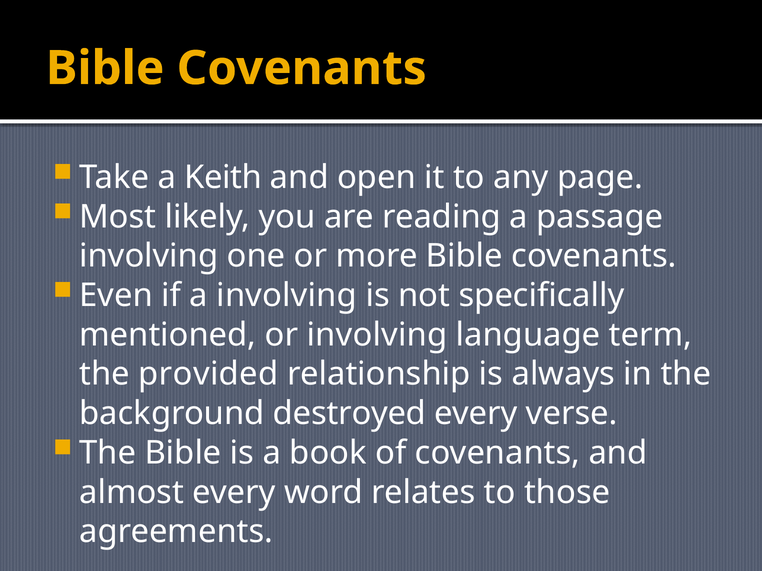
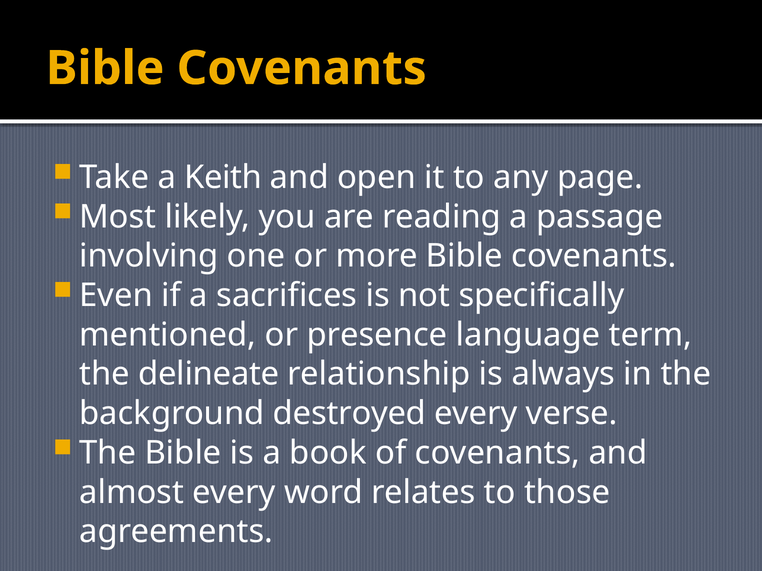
a involving: involving -> sacrifices
or involving: involving -> presence
provided: provided -> delineate
